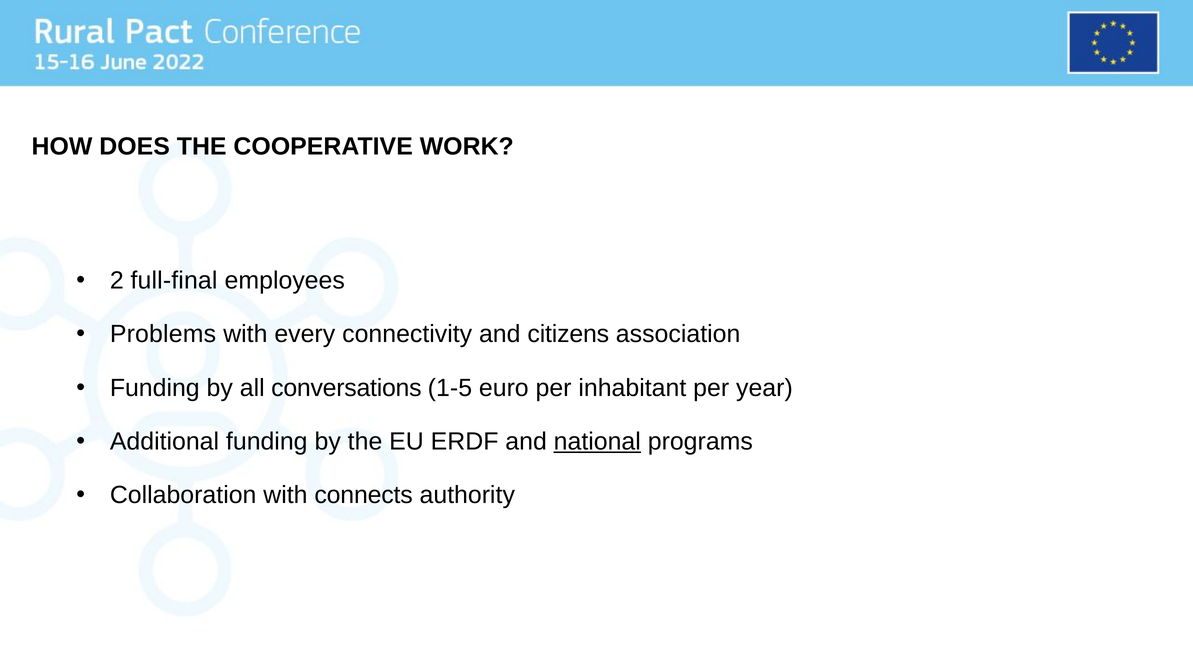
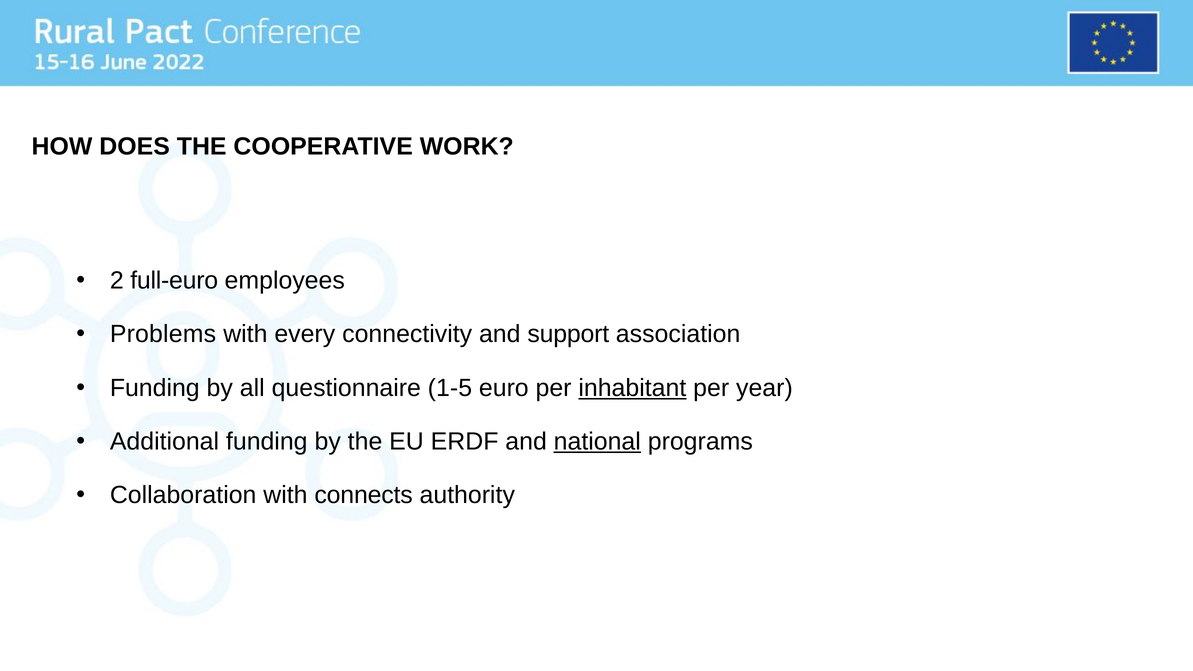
full-final: full-final -> full-euro
citizens: citizens -> support
conversations: conversations -> questionnaire
inhabitant underline: none -> present
